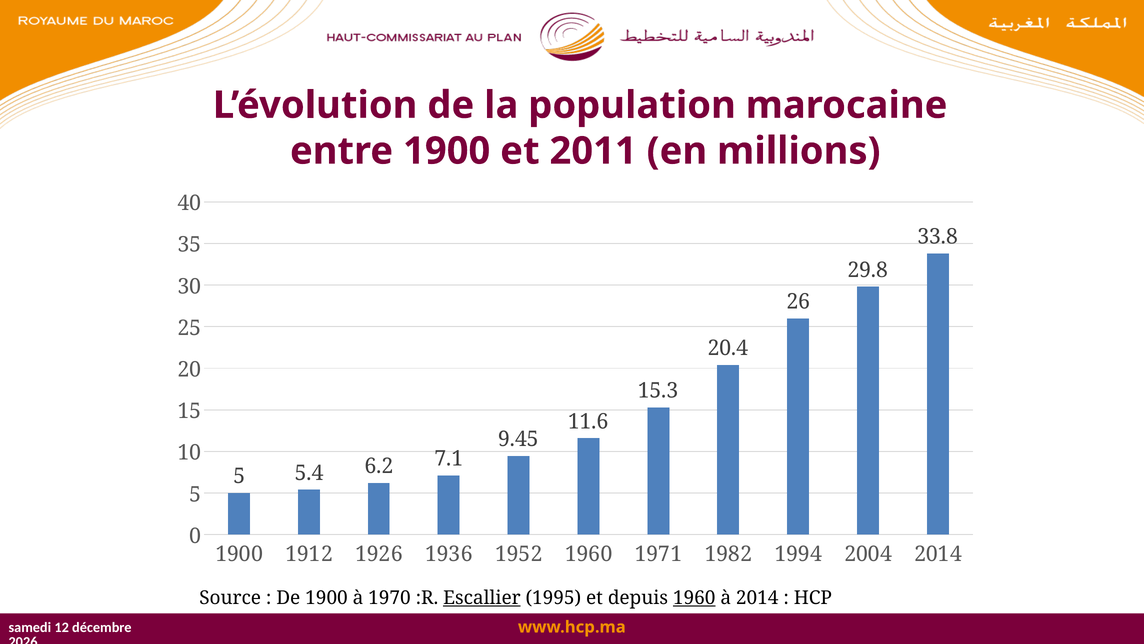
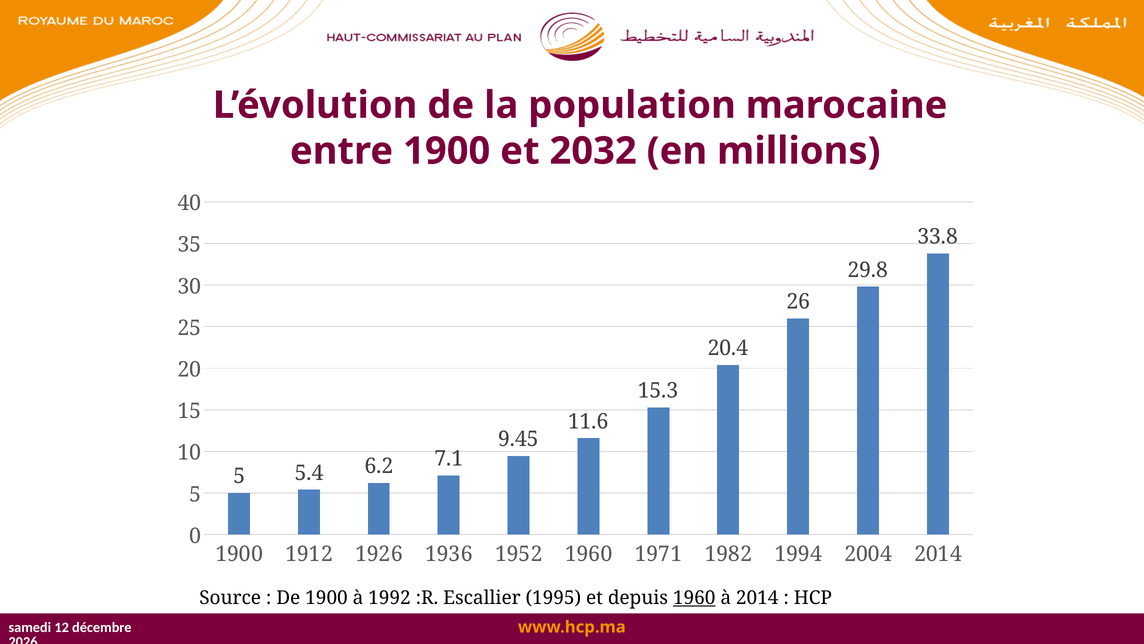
2011: 2011 -> 2032
1970: 1970 -> 1992
Escallier underline: present -> none
